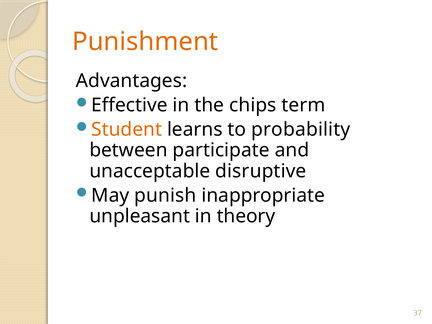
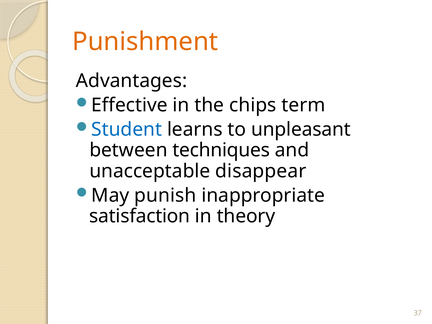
Student colour: orange -> blue
probability: probability -> unpleasant
participate: participate -> techniques
disruptive: disruptive -> disappear
unpleasant: unpleasant -> satisfaction
